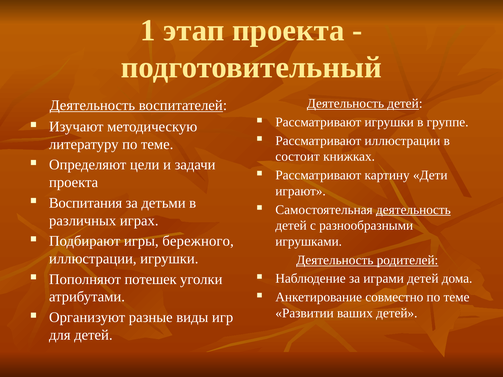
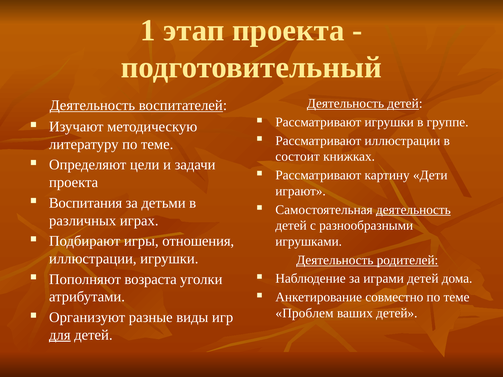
бережного: бережного -> отношения
потешек: потешек -> возраста
Развитии: Развитии -> Проблем
для underline: none -> present
